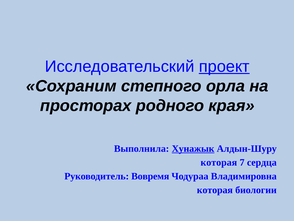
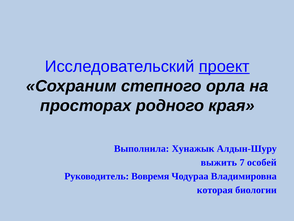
Хунажык underline: present -> none
которая at (219, 162): которая -> выжить
сердца: сердца -> особей
